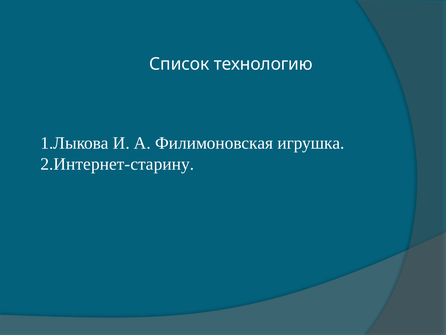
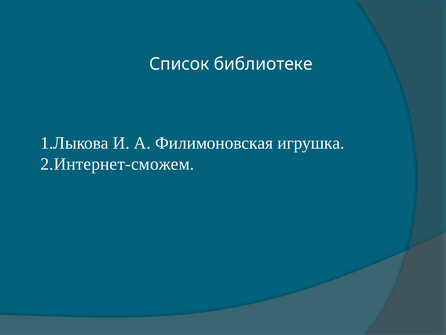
технологию: технологию -> библиотеке
2.Интернет-старину: 2.Интернет-старину -> 2.Интернет-сможем
